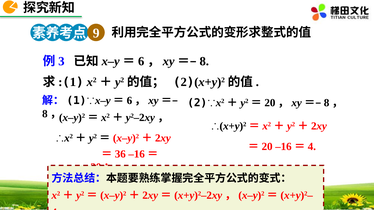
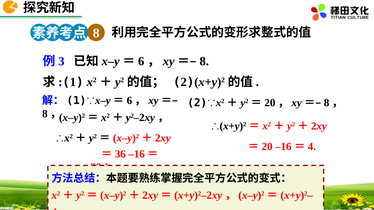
9: 9 -> 8
